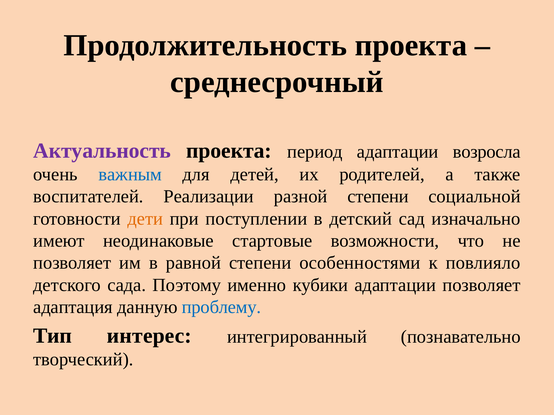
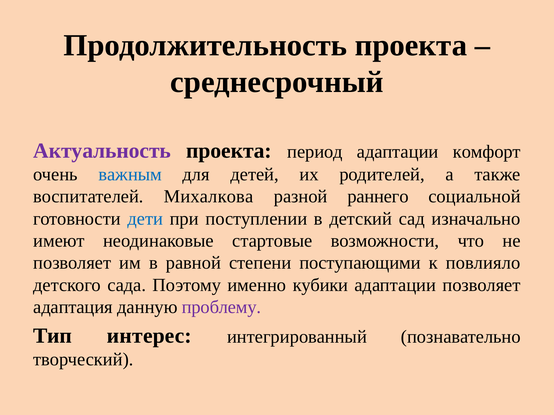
возросла: возросла -> комфорт
Реализации: Реализации -> Михалкова
разной степени: степени -> раннего
дети colour: orange -> blue
особенностями: особенностями -> поступающими
проблему colour: blue -> purple
